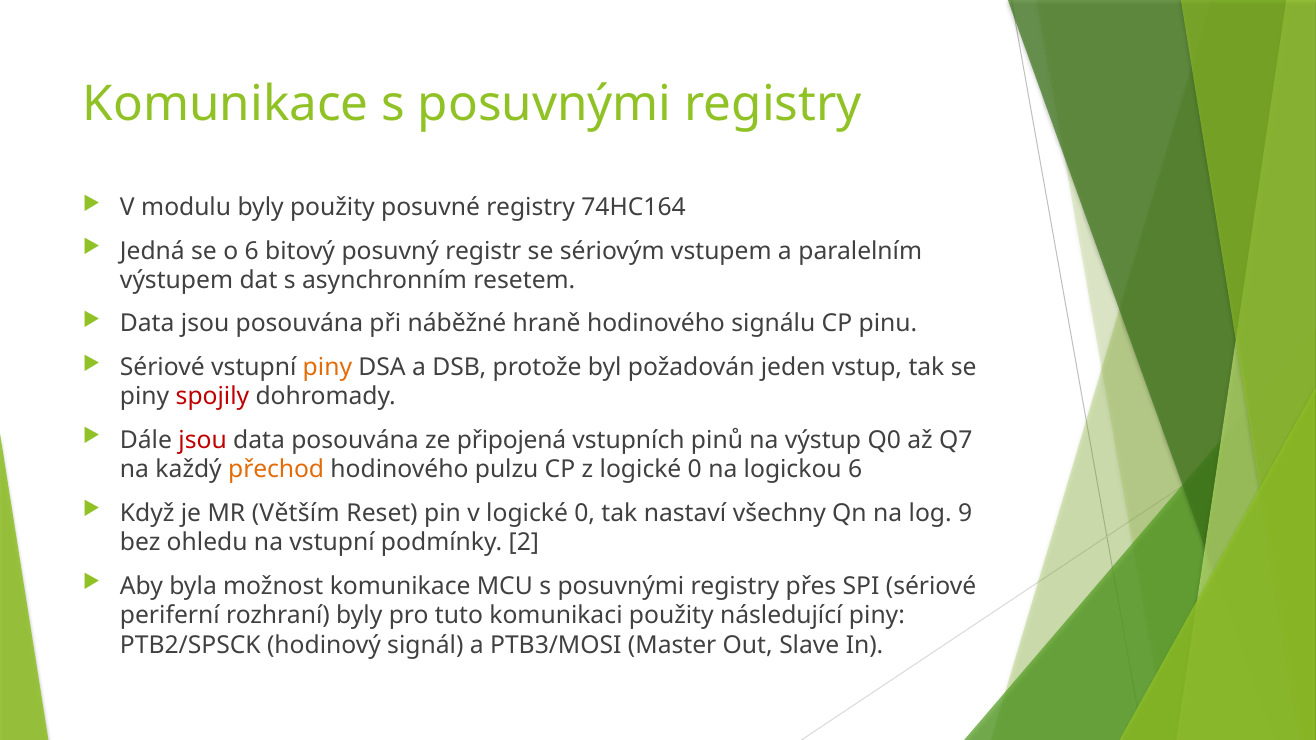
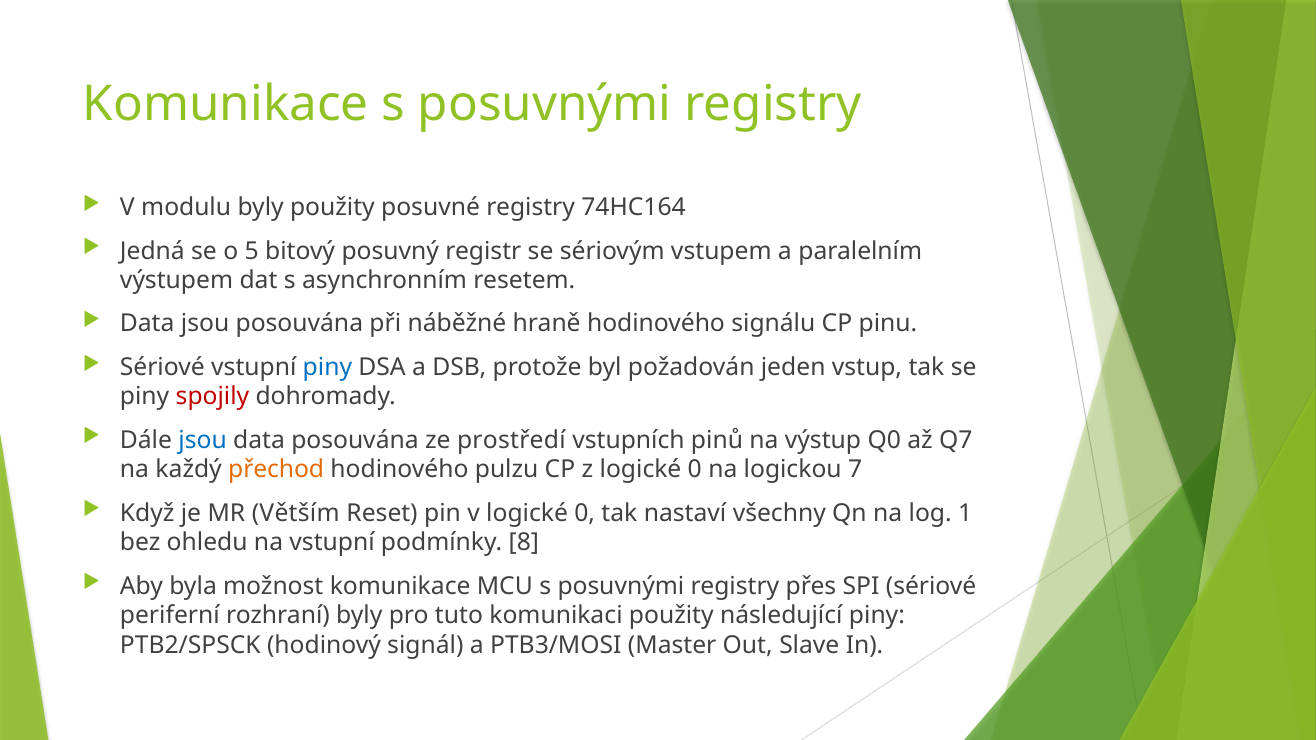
o 6: 6 -> 5
piny at (327, 367) colour: orange -> blue
jsou at (203, 440) colour: red -> blue
připojená: připojená -> prostředí
logickou 6: 6 -> 7
9: 9 -> 1
2: 2 -> 8
